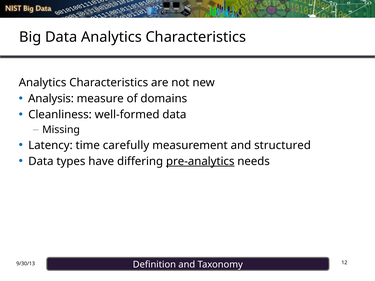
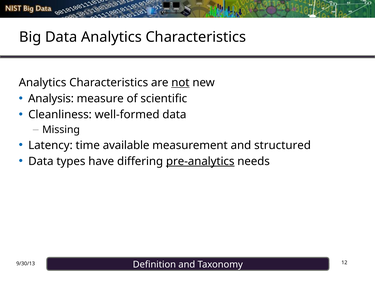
not underline: none -> present
domains: domains -> scientific
carefully: carefully -> available
